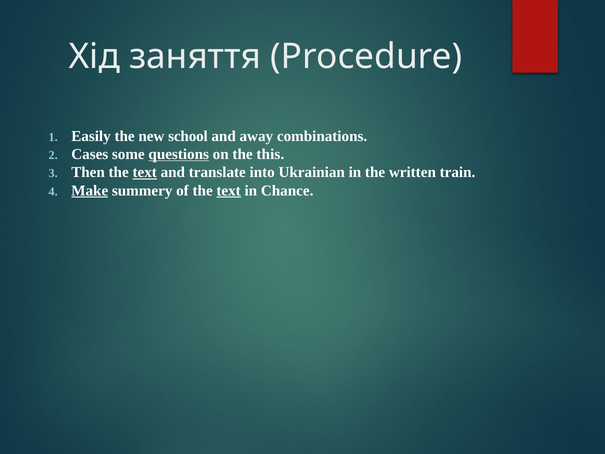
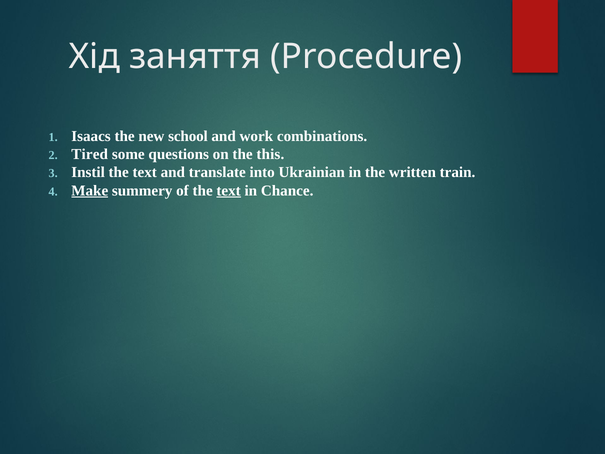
Easily: Easily -> Isaacs
away: away -> work
Cases: Cases -> Tired
questions underline: present -> none
Then: Then -> Instil
text at (145, 172) underline: present -> none
